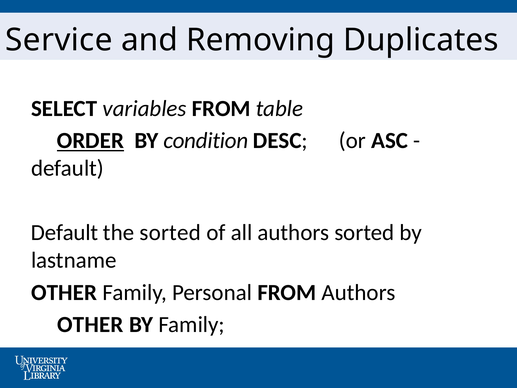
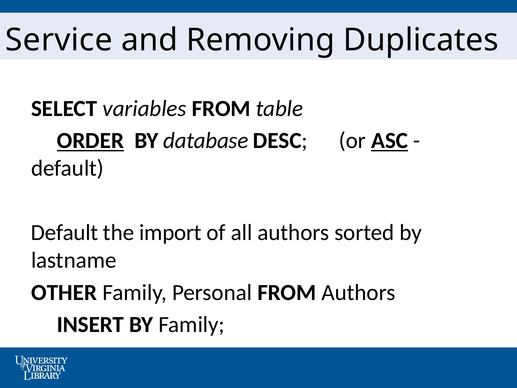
condition: condition -> database
ASC underline: none -> present
the sorted: sorted -> import
OTHER at (90, 325): OTHER -> INSERT
